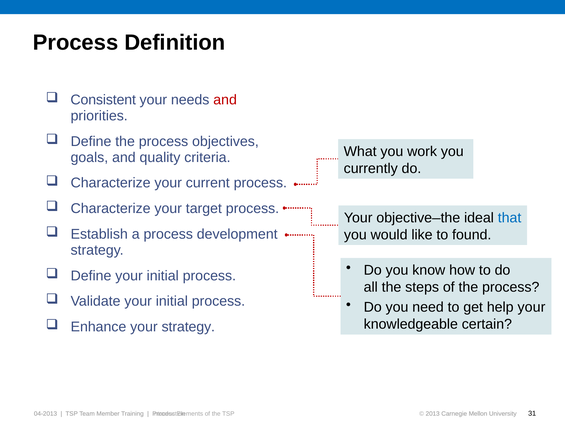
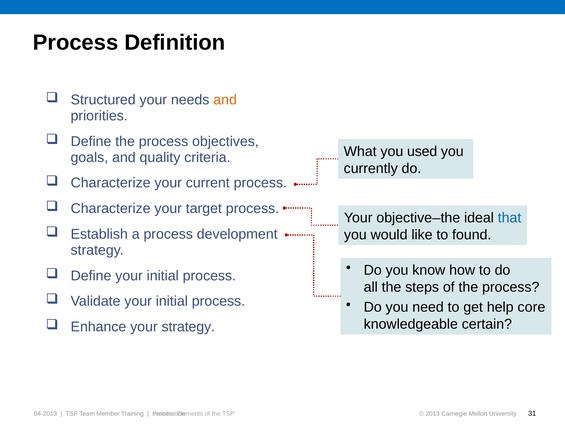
Consistent: Consistent -> Structured
and at (225, 100) colour: red -> orange
work: work -> used
help your: your -> core
